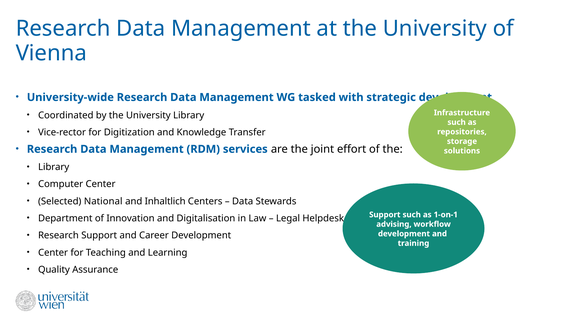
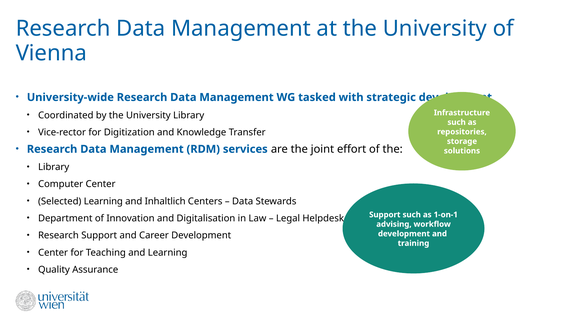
Selected National: National -> Learning
